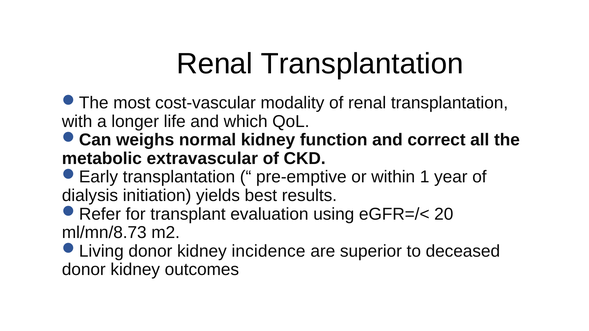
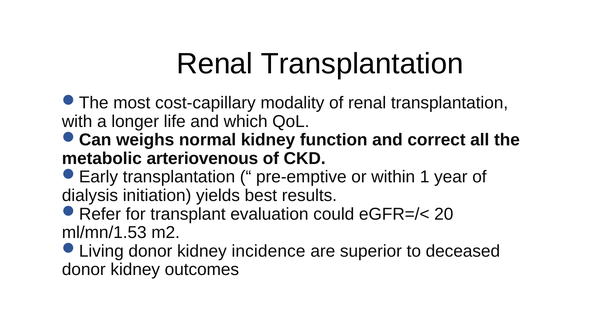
cost-vascular: cost-vascular -> cost-capillary
extravascular: extravascular -> arteriovenous
using: using -> could
ml/mn/8.73: ml/mn/8.73 -> ml/mn/1.53
